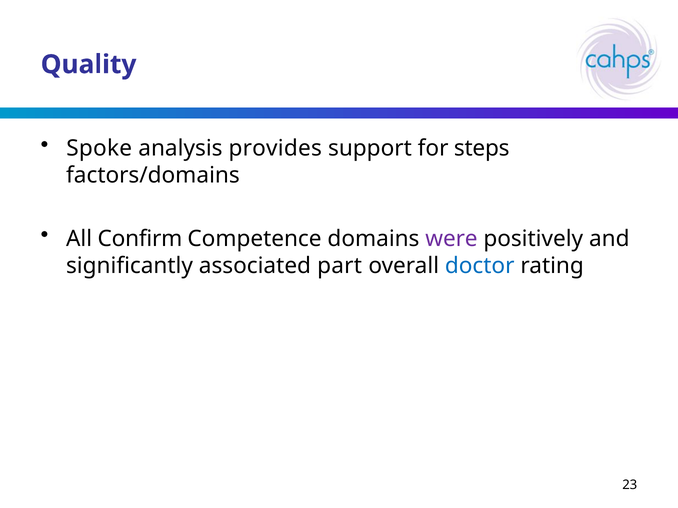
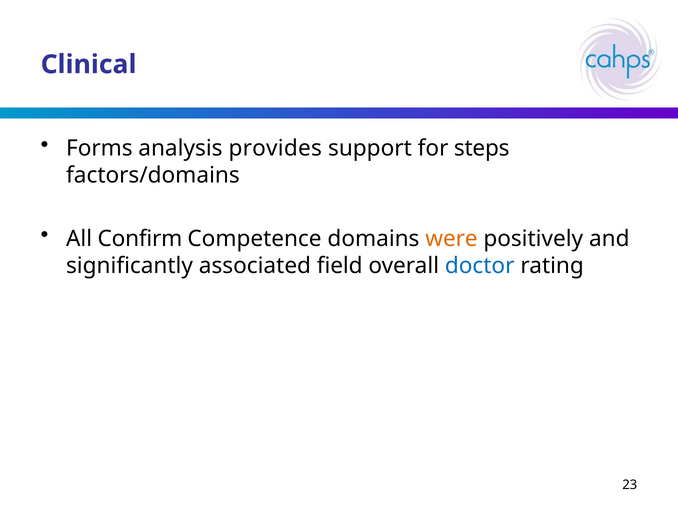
Quality: Quality -> Clinical
Spoke: Spoke -> Forms
were colour: purple -> orange
part: part -> field
